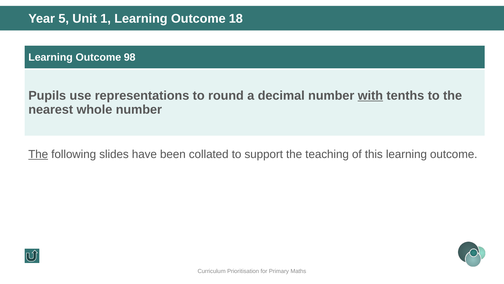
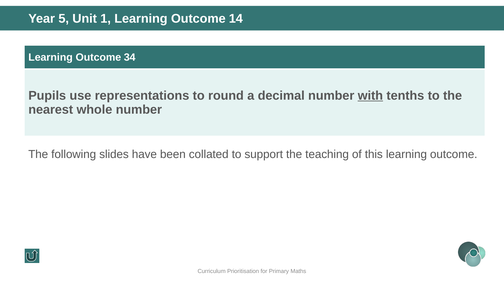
18: 18 -> 14
98: 98 -> 34
The at (38, 154) underline: present -> none
